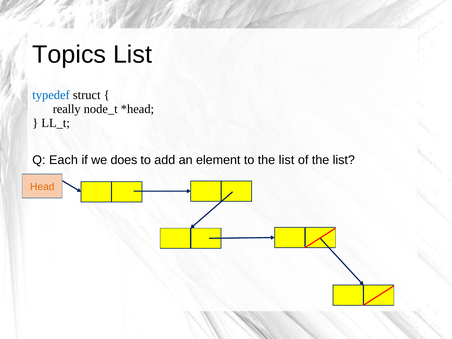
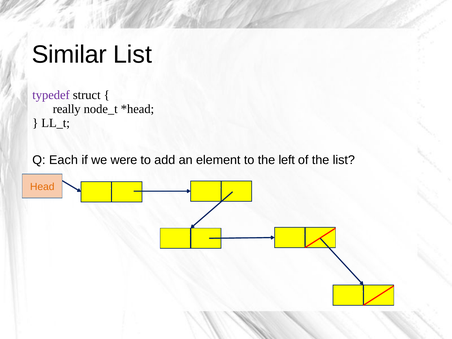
Topics: Topics -> Similar
typedef colour: blue -> purple
does: does -> were
to the list: list -> left
